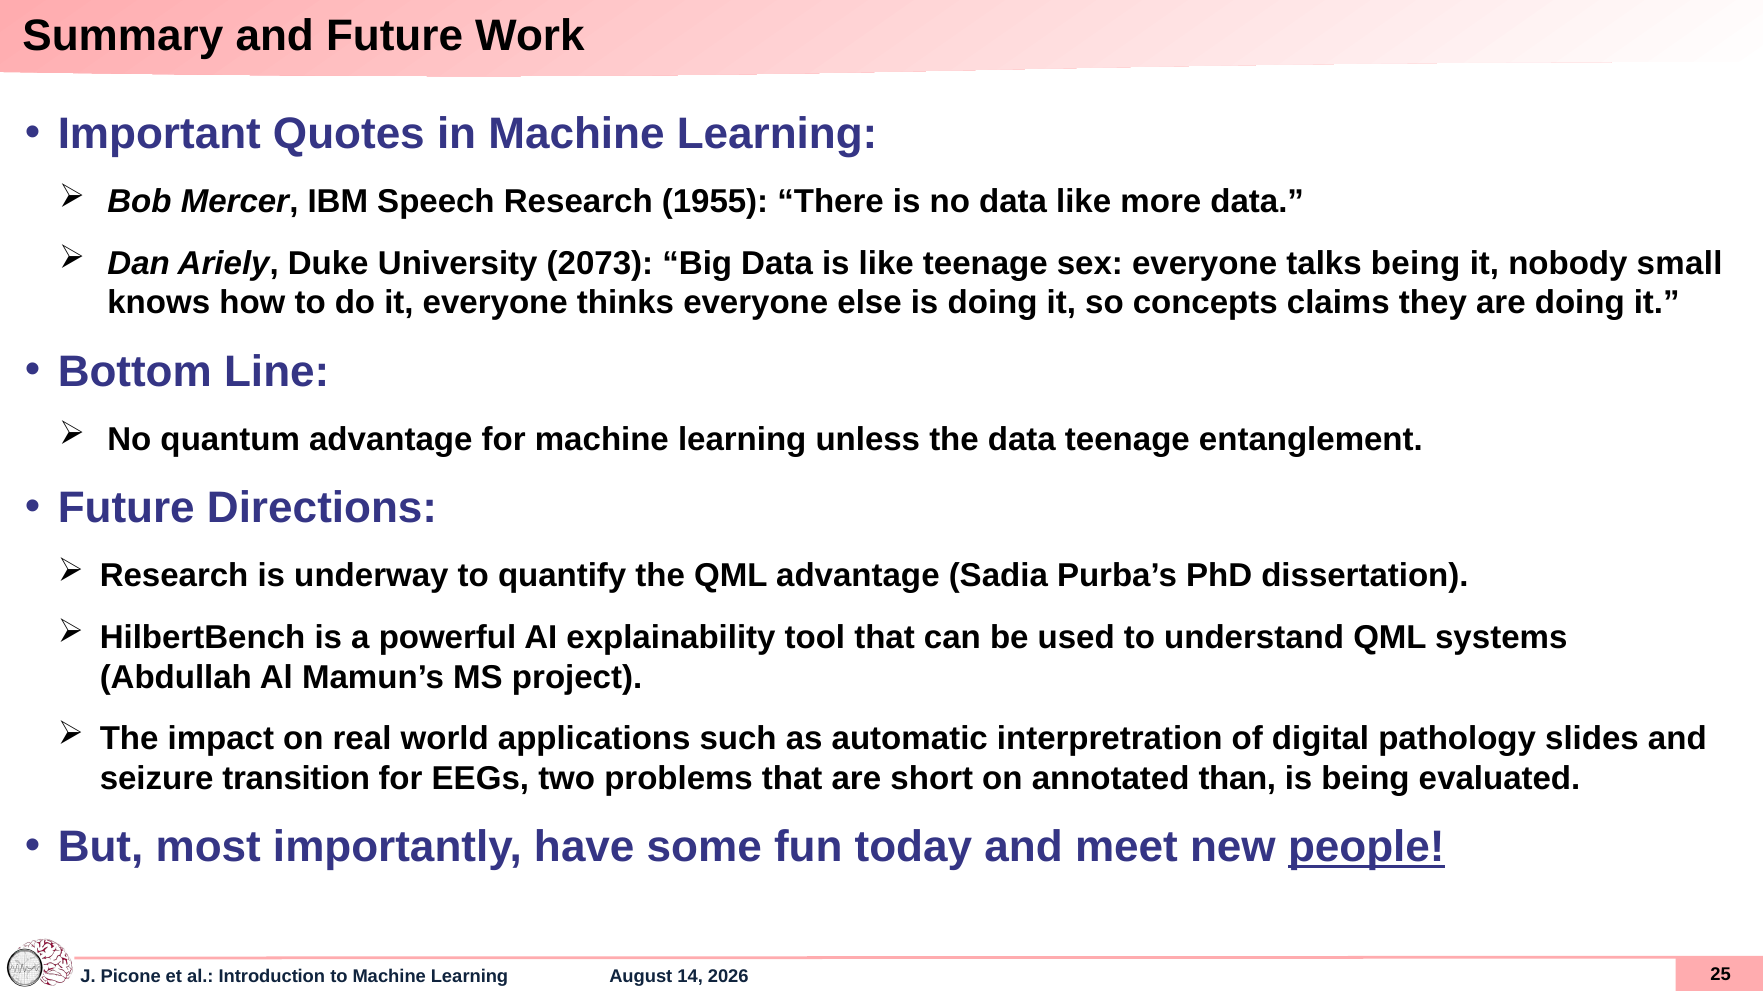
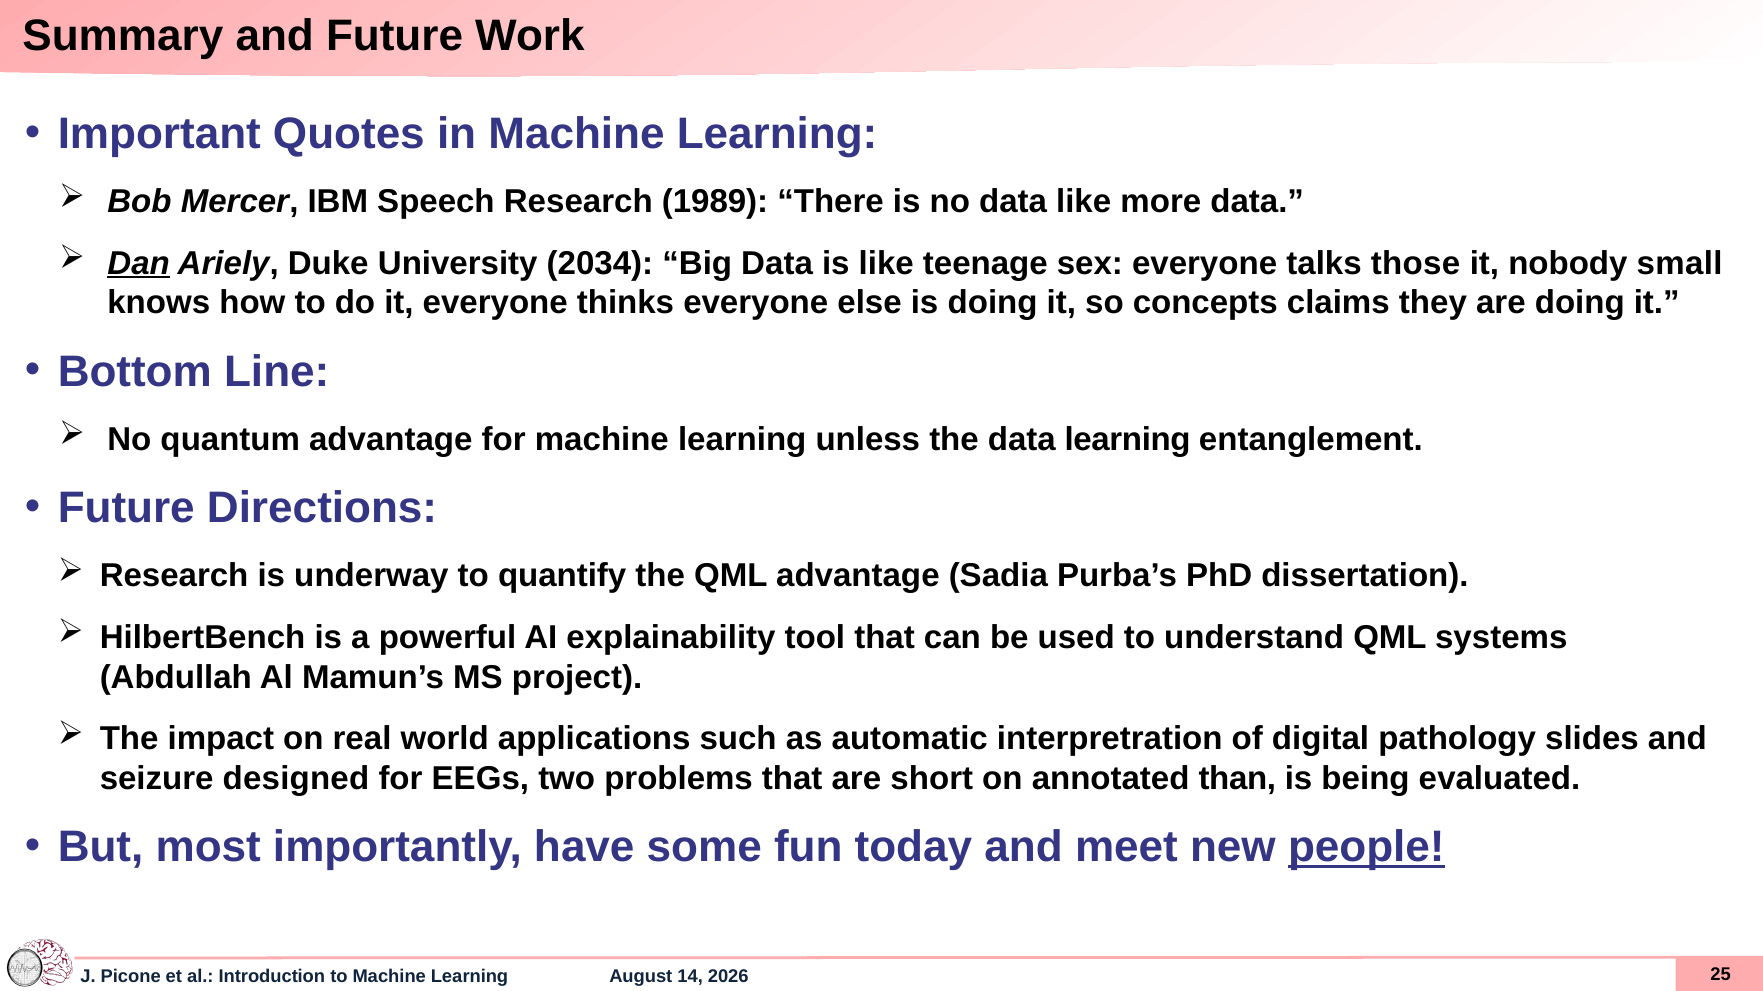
1955: 1955 -> 1989
Dan underline: none -> present
2073: 2073 -> 2034
talks being: being -> those
data teenage: teenage -> learning
transition: transition -> designed
